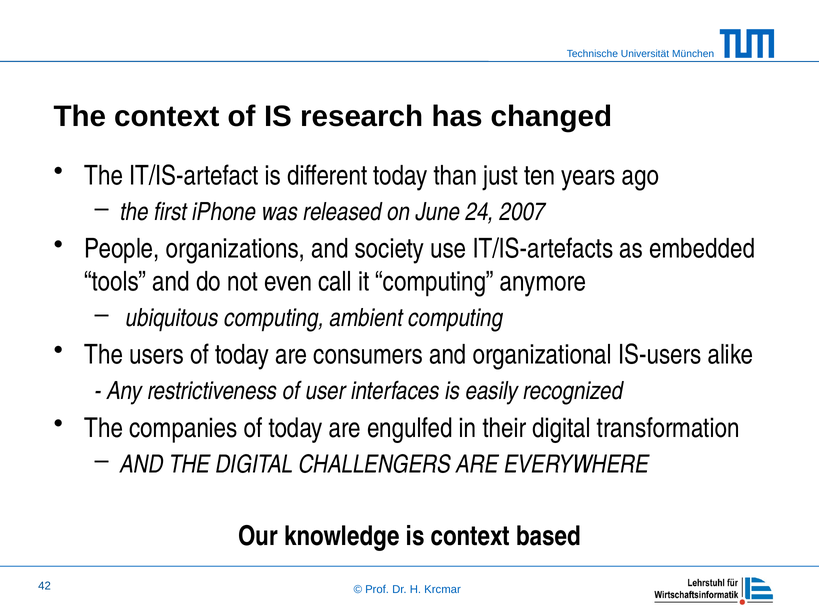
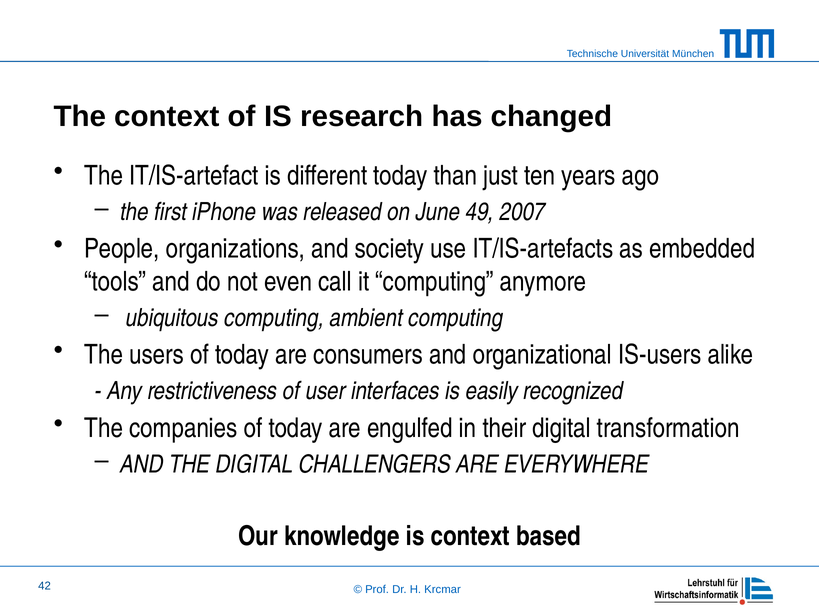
24: 24 -> 49
